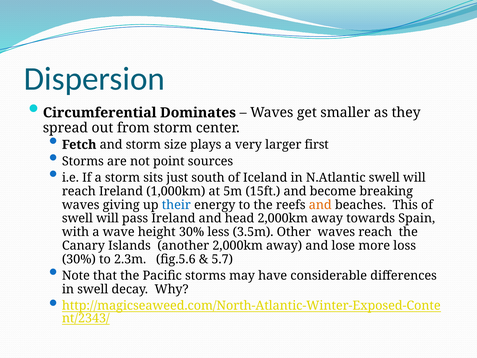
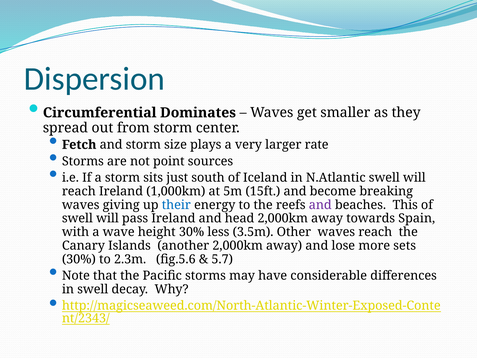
first: first -> rate
and at (320, 205) colour: orange -> purple
loss: loss -> sets
